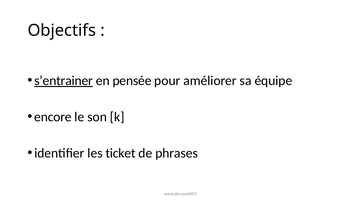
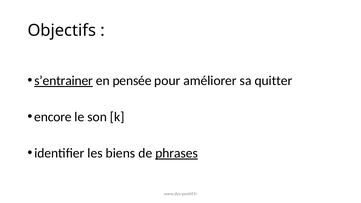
équipe: équipe -> quitter
ticket: ticket -> biens
phrases underline: none -> present
